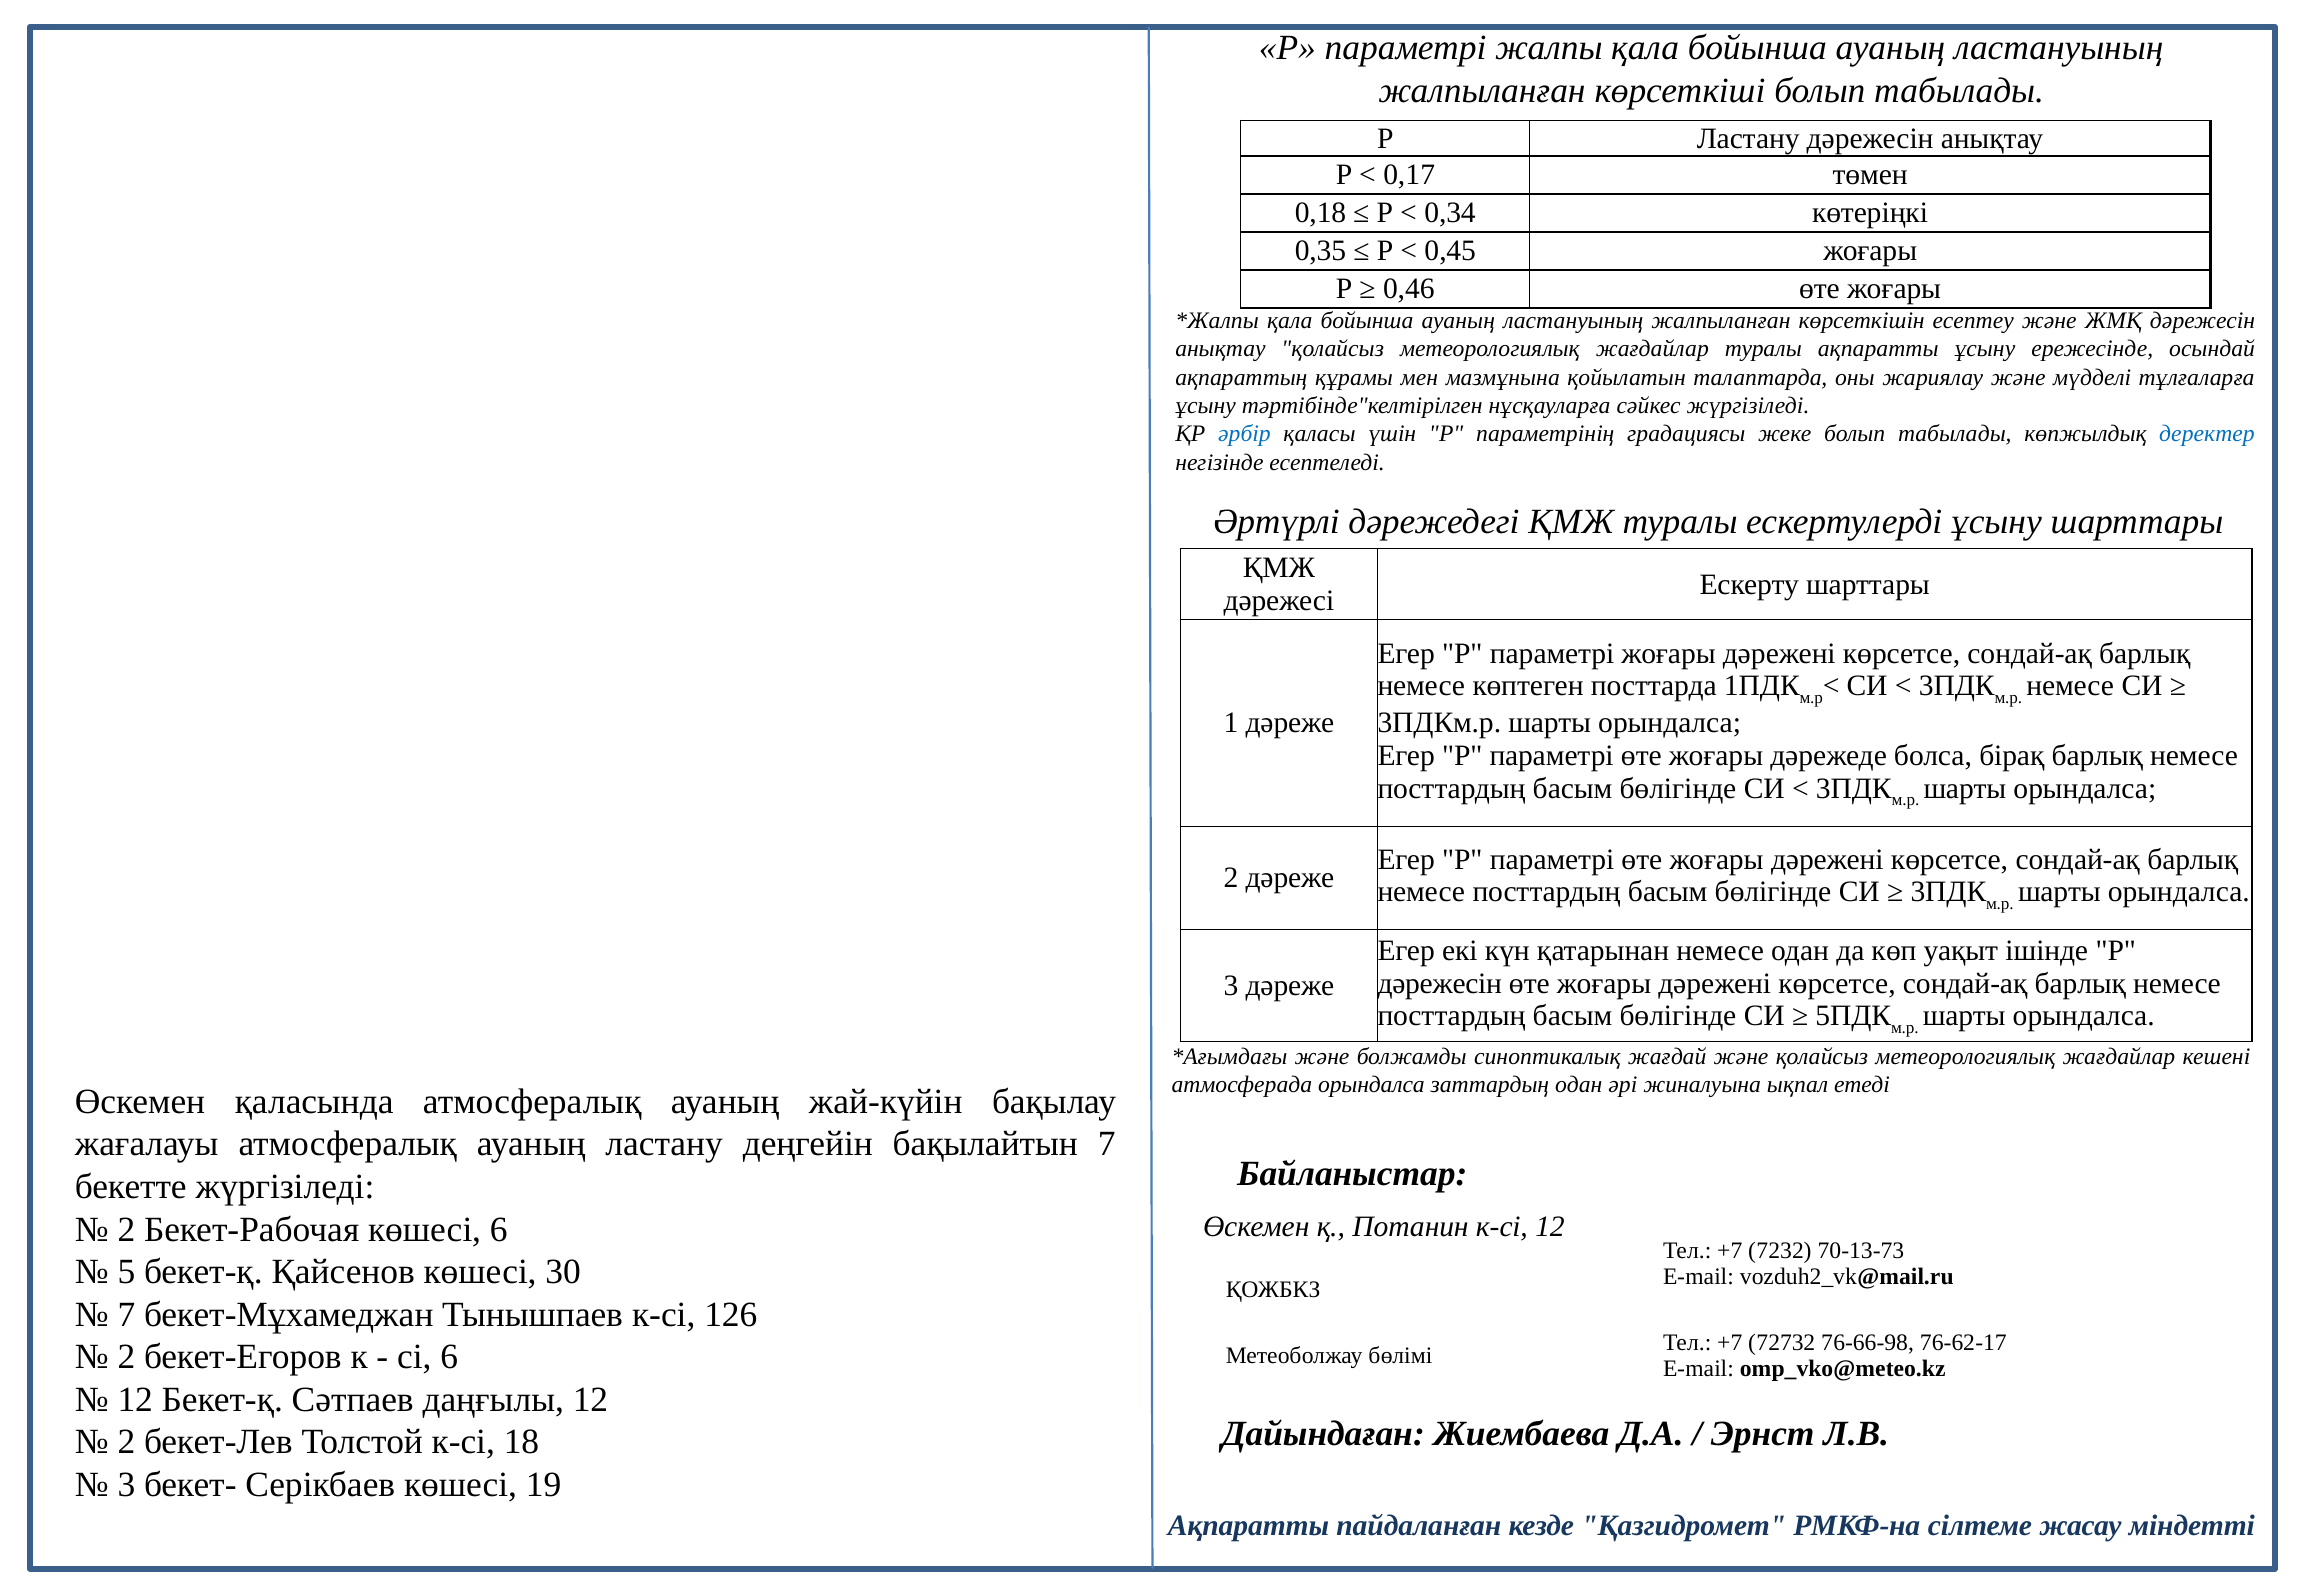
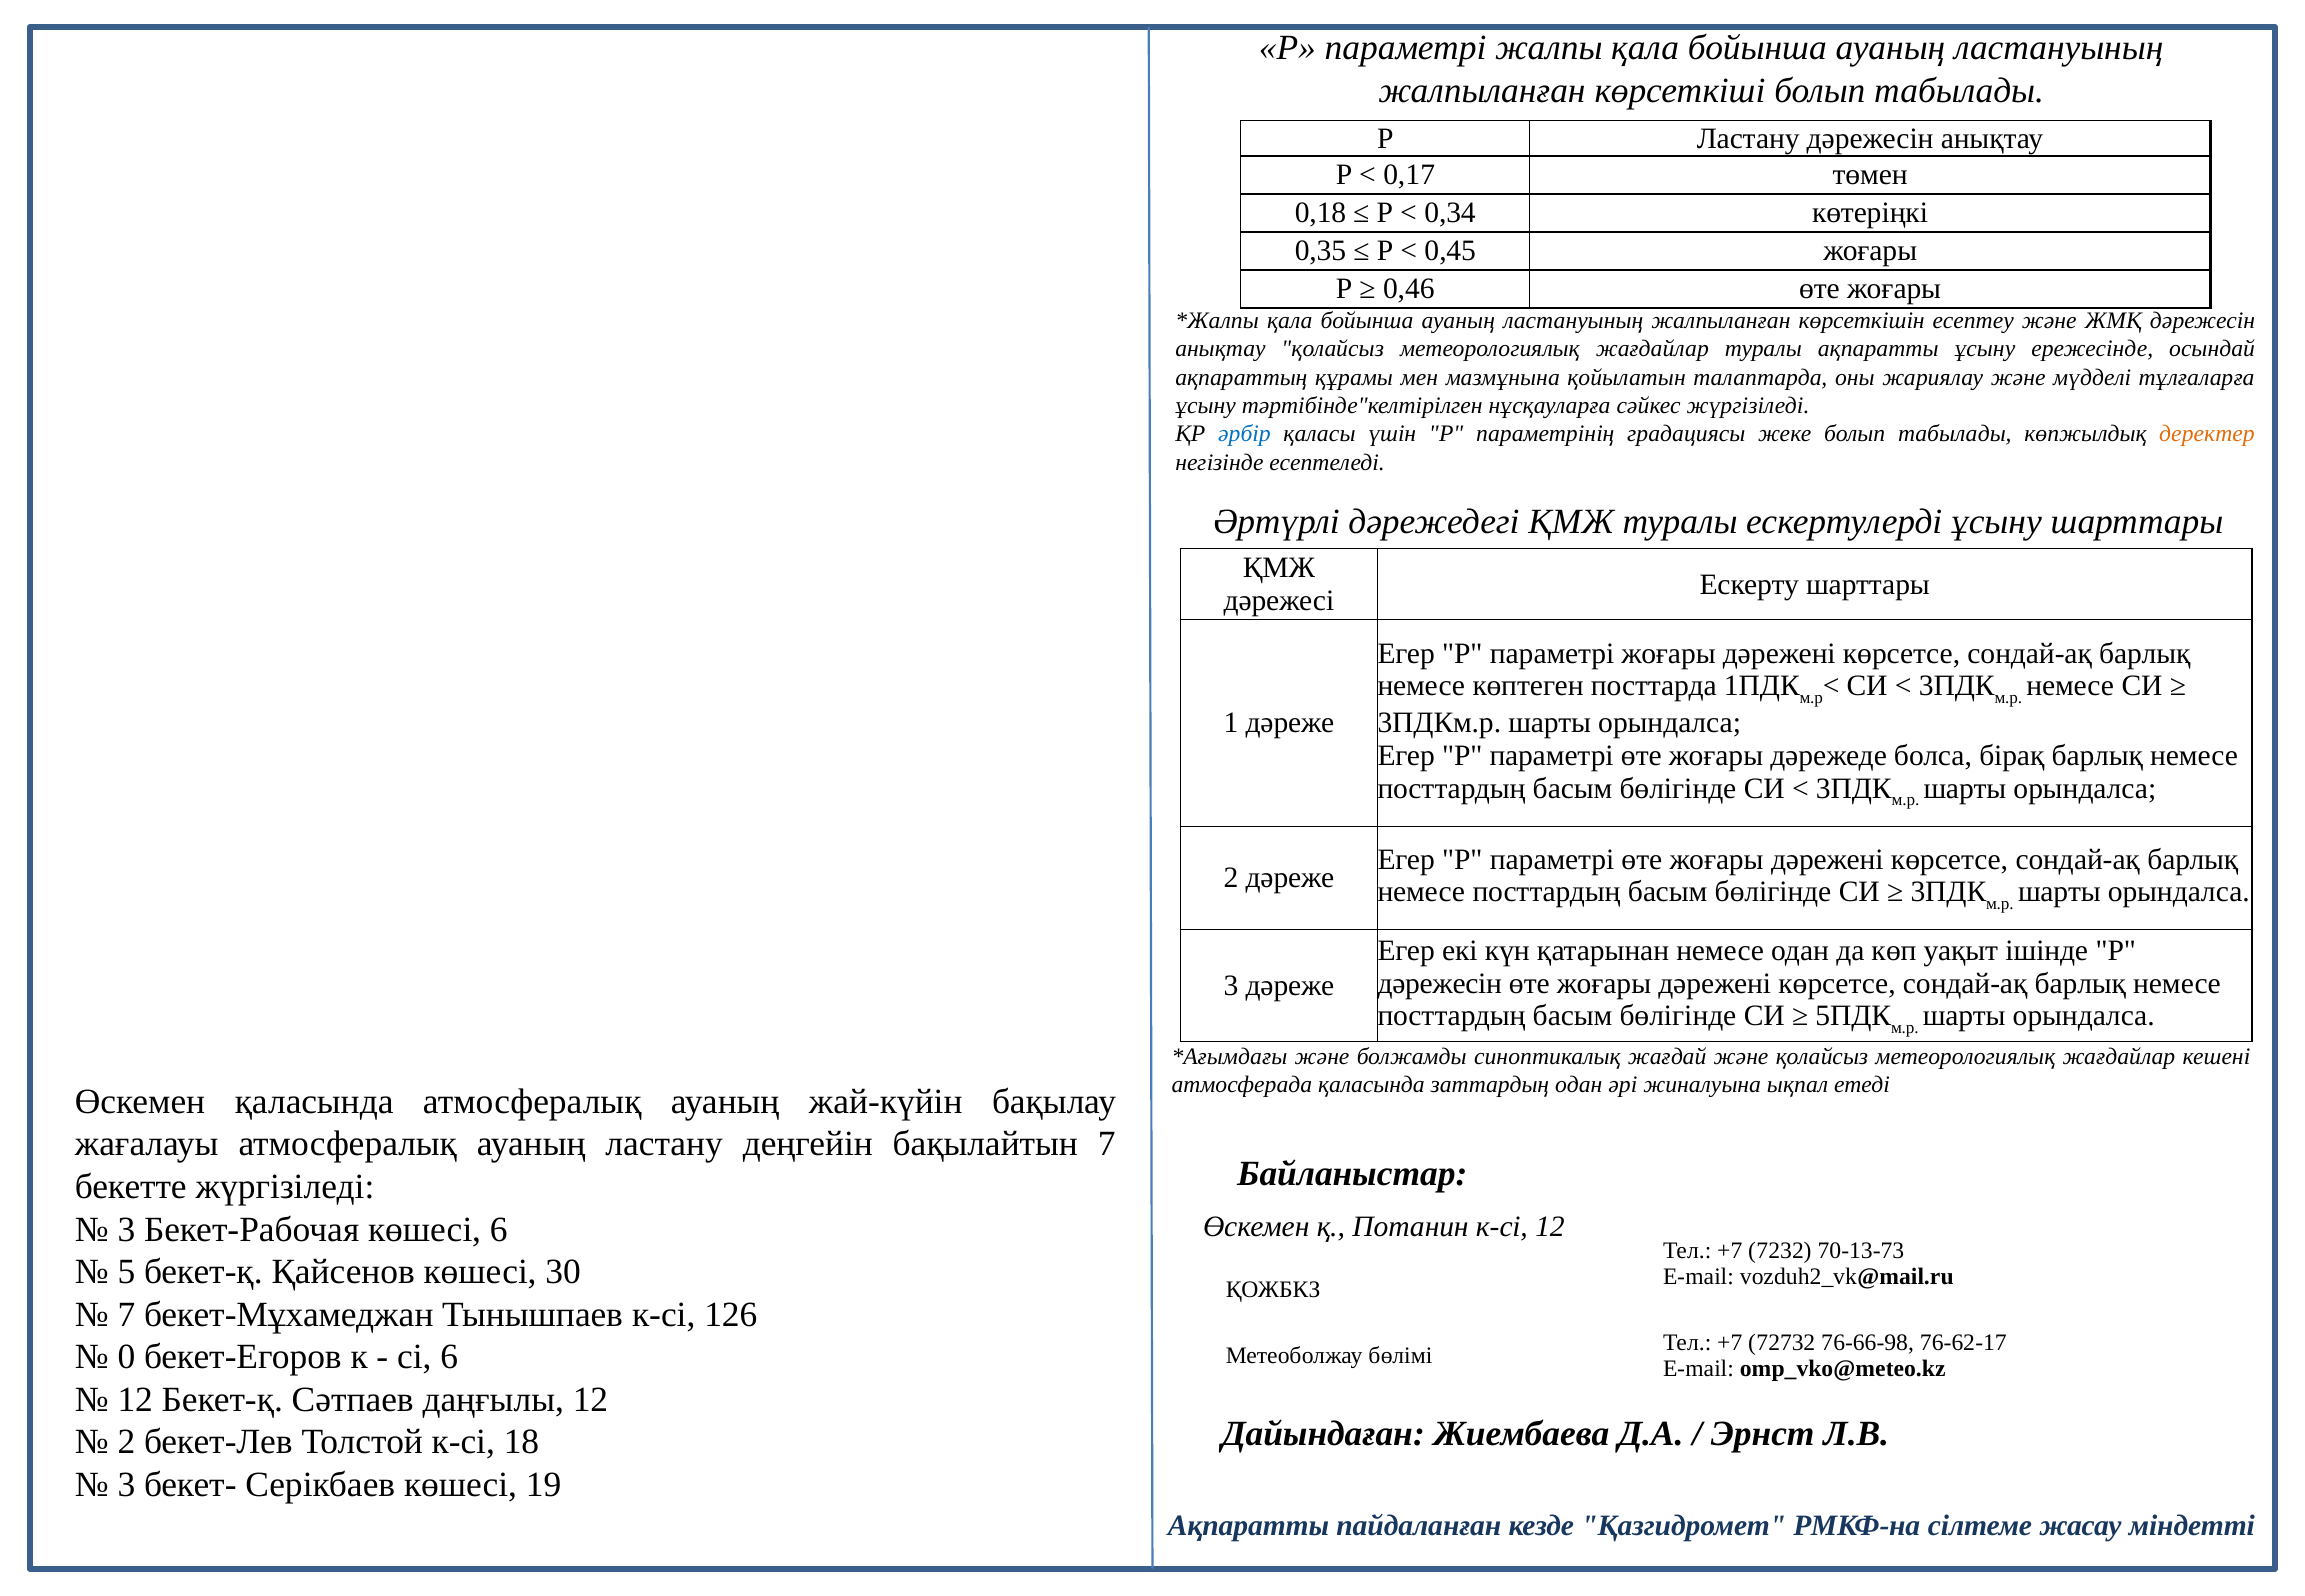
деректер colour: blue -> orange
атмосферада орындалса: орындалса -> қаласында
2 at (126, 1229): 2 -> 3
2 at (126, 1357): 2 -> 0
